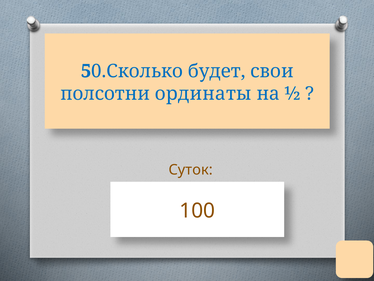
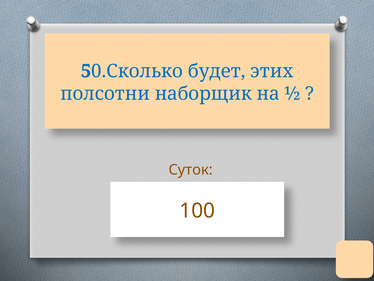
свои: свои -> этих
ординаты: ординаты -> наборщик
